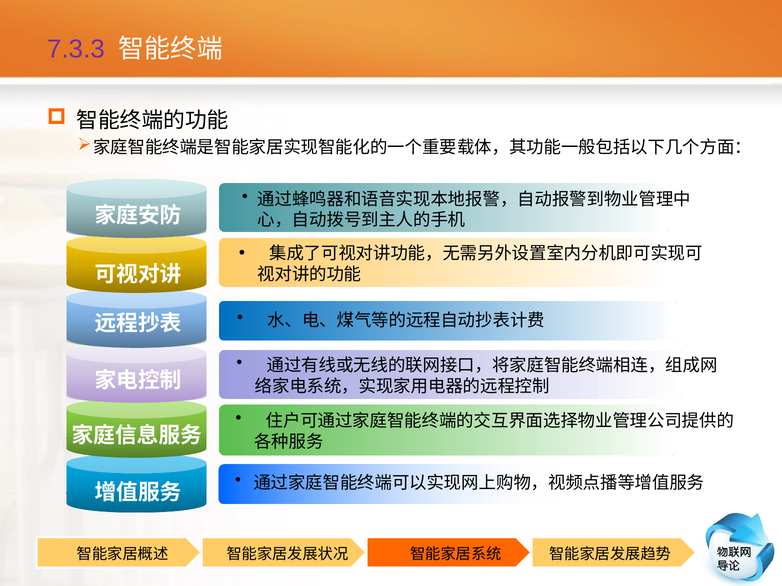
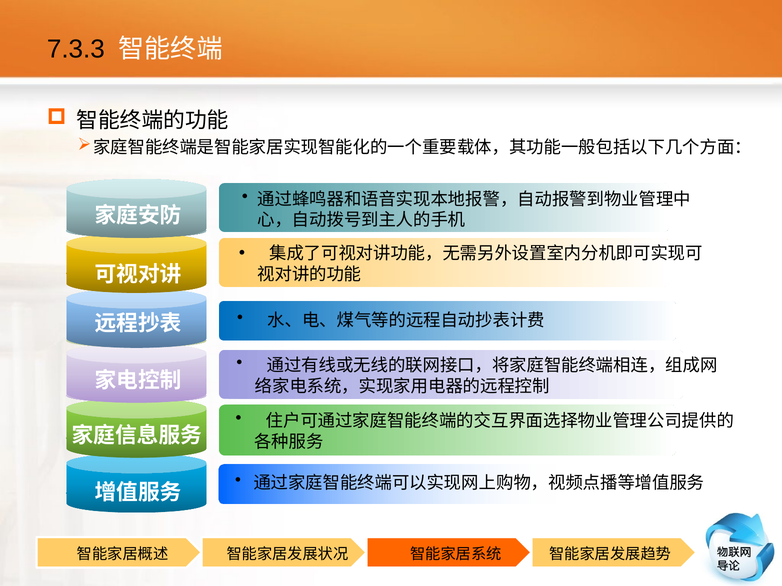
7.3.3 colour: purple -> black
